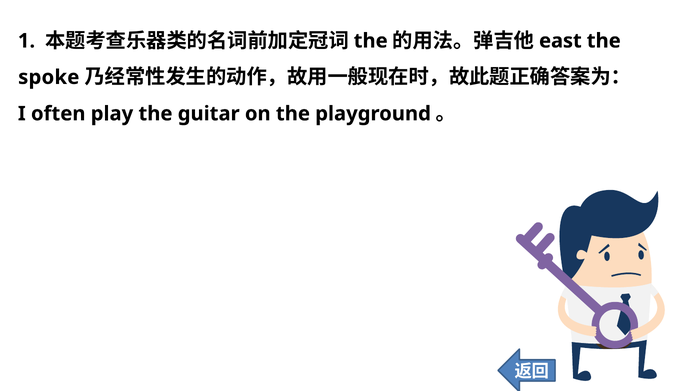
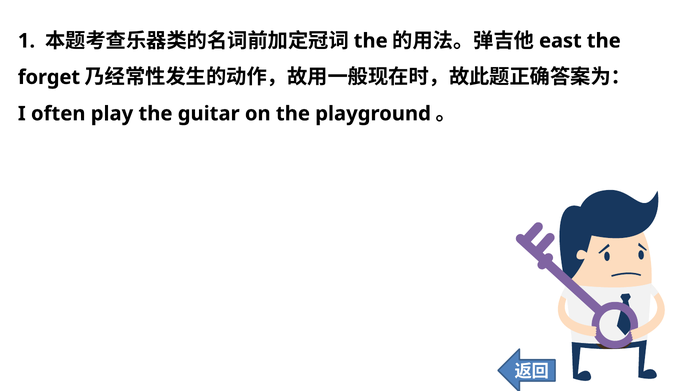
spoke: spoke -> forget
